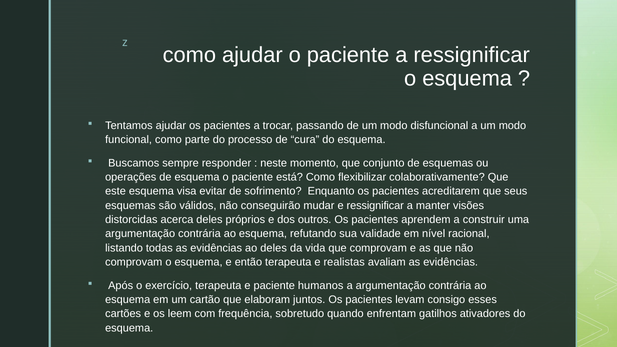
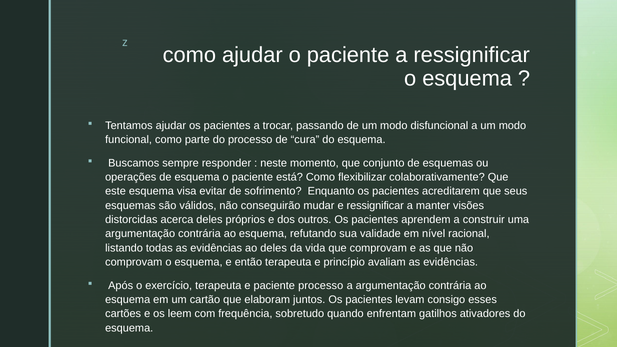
realistas: realistas -> princípio
paciente humanos: humanos -> processo
